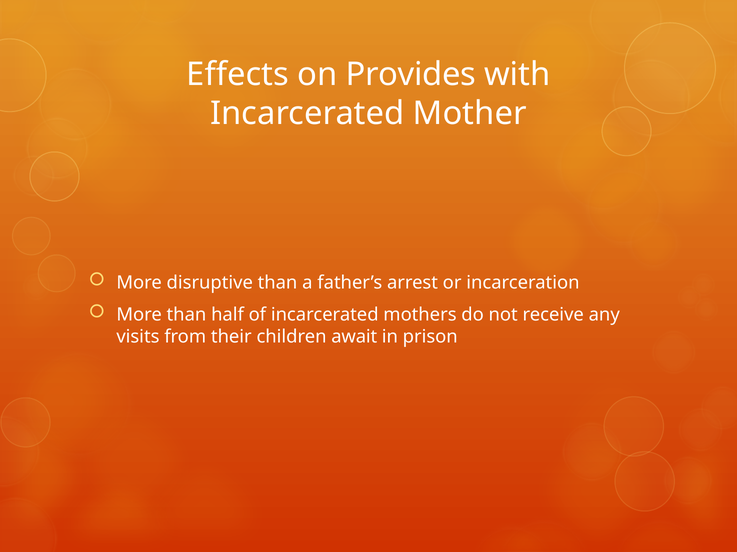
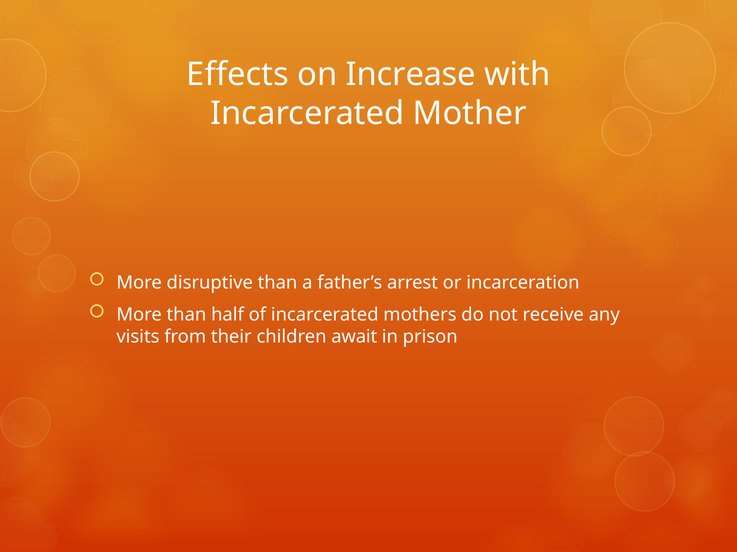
Provides: Provides -> Increase
